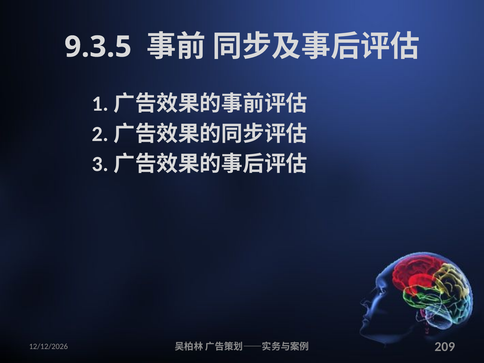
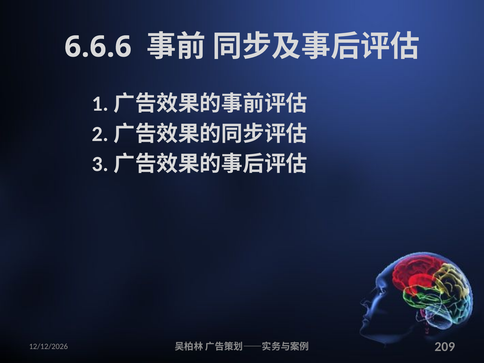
9.3.5: 9.3.5 -> 6.6.6
